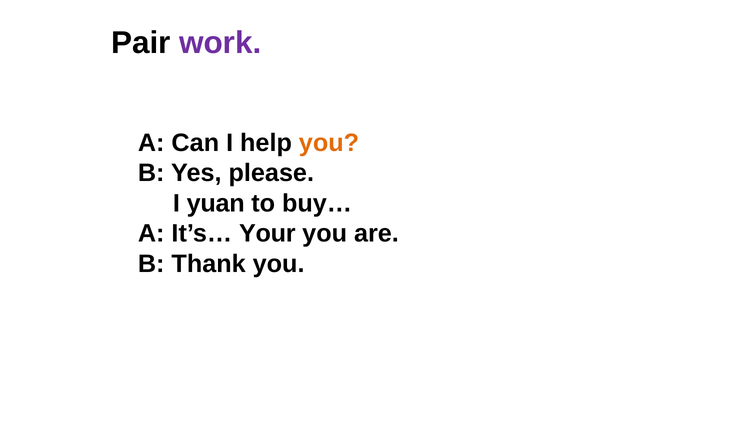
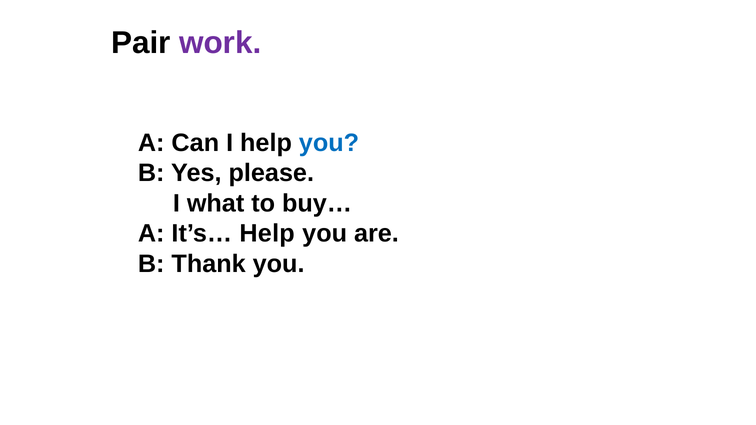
you at (329, 143) colour: orange -> blue
yuan: yuan -> what
It’s… Your: Your -> Help
